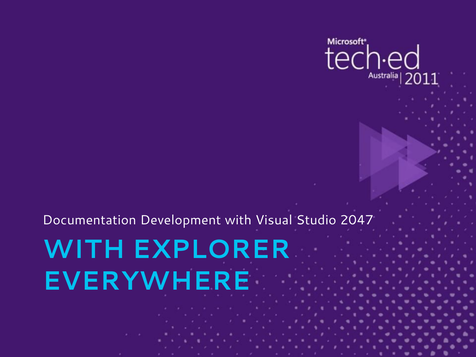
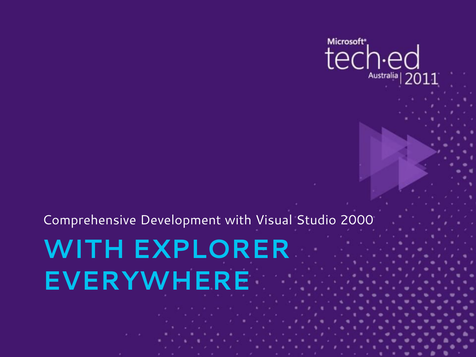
Documentation: Documentation -> Comprehensive
2047: 2047 -> 2000
